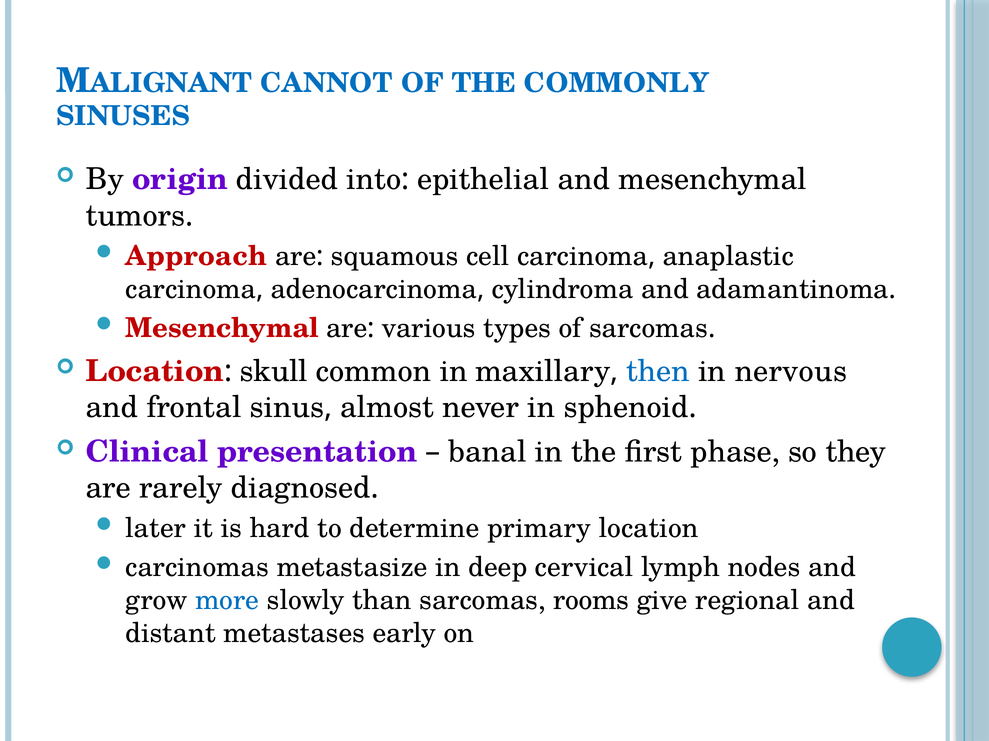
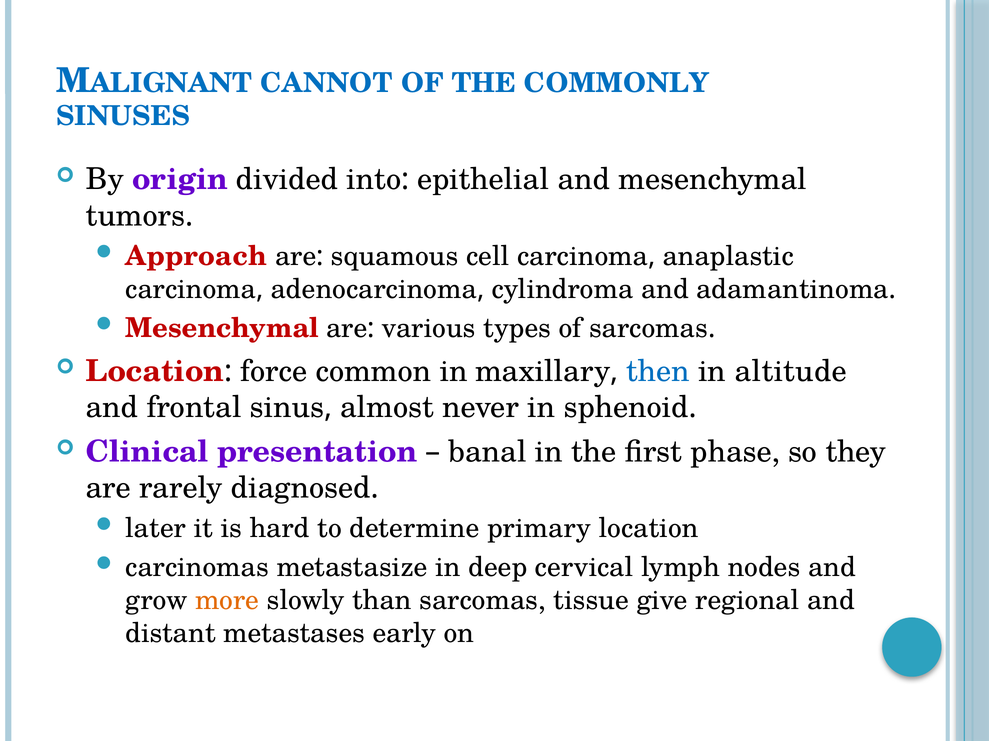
skull: skull -> force
nervous: nervous -> altitude
more colour: blue -> orange
rooms: rooms -> tissue
